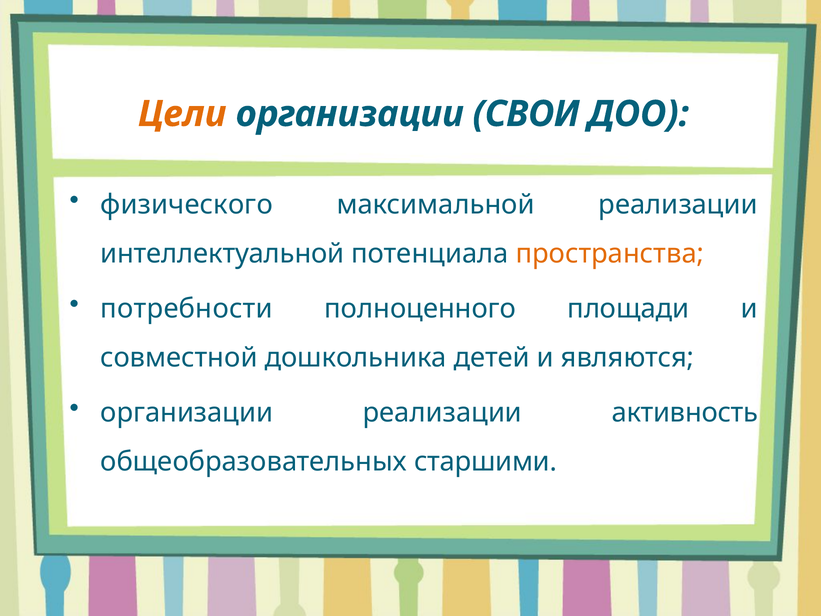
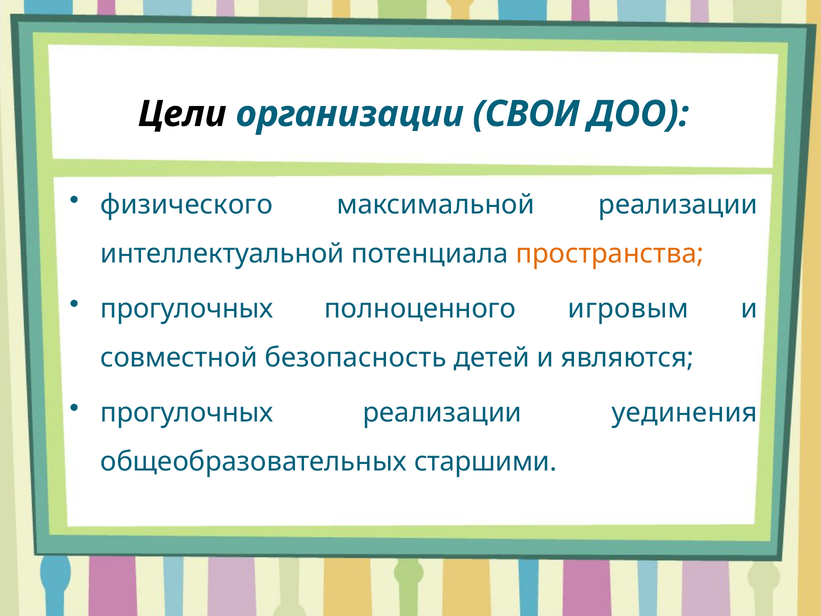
Цели colour: orange -> black
потребности at (187, 309): потребности -> прогулочных
площади: площади -> игровым
дошкольника: дошкольника -> безопасность
организации at (187, 412): организации -> прогулочных
активность: активность -> уединения
